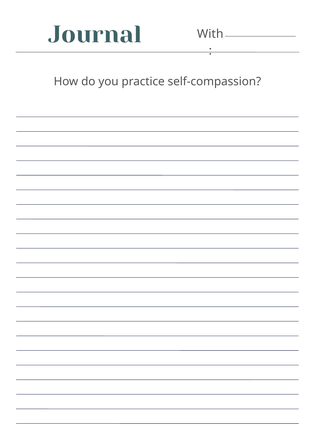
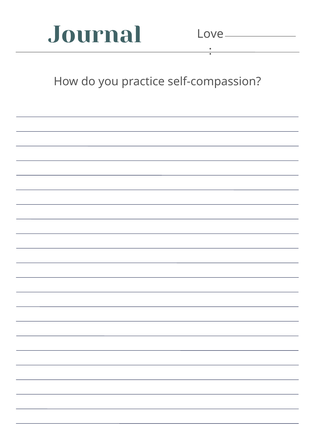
With: With -> Love
